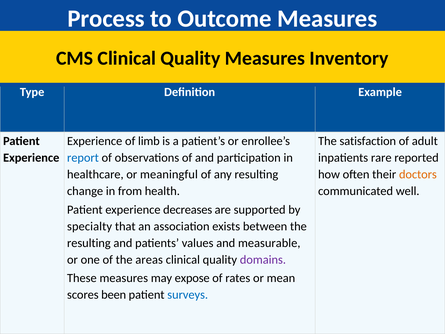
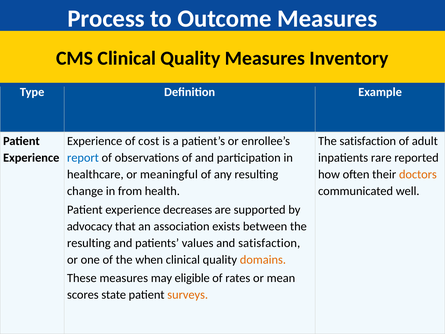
limb: limb -> cost
specialty: specialty -> advocacy
and measurable: measurable -> satisfaction
areas: areas -> when
domains colour: purple -> orange
expose: expose -> eligible
been: been -> state
surveys colour: blue -> orange
